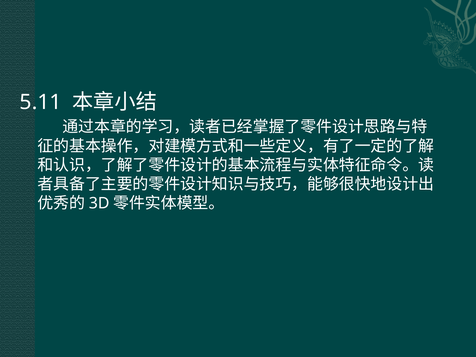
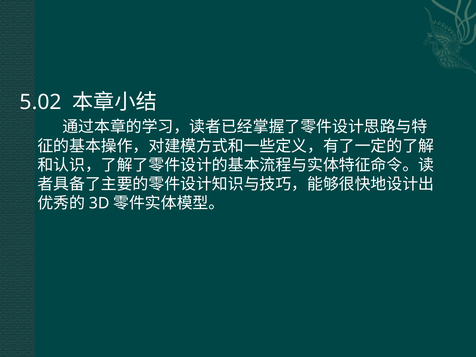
5.11: 5.11 -> 5.02
